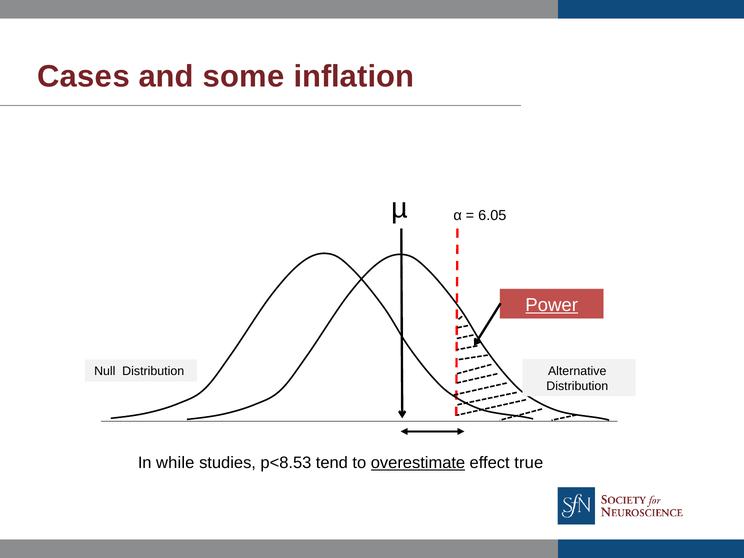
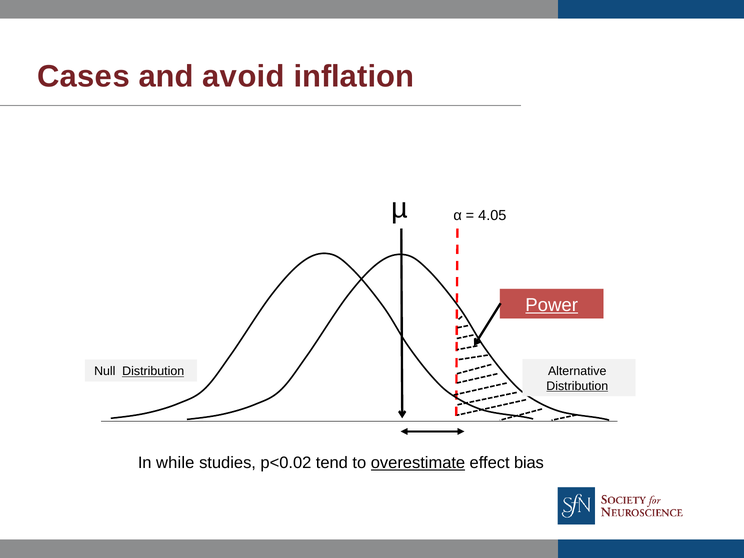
some: some -> avoid
6.05: 6.05 -> 4.05
Distribution at (153, 371) underline: none -> present
Distribution at (577, 386) underline: none -> present
p<8.53: p<8.53 -> p<0.02
true: true -> bias
